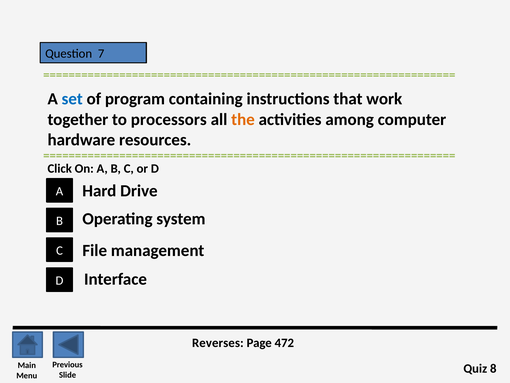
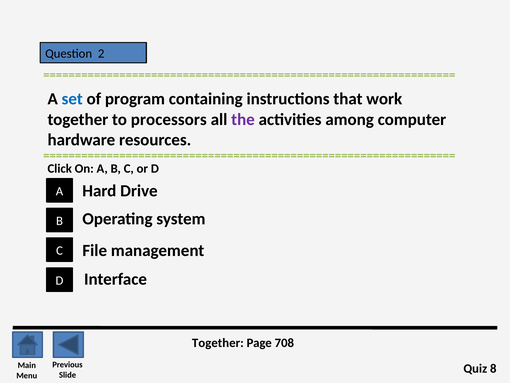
7: 7 -> 2
the colour: orange -> purple
Reverses at (218, 343): Reverses -> Together
472: 472 -> 708
